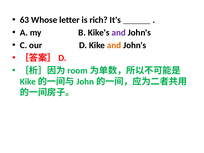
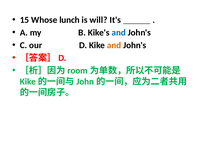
63: 63 -> 15
letter: letter -> lunch
rich: rich -> will
and at (119, 33) colour: purple -> blue
